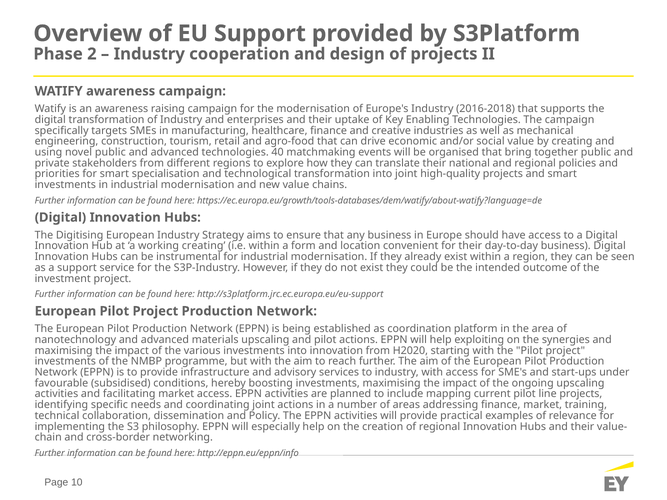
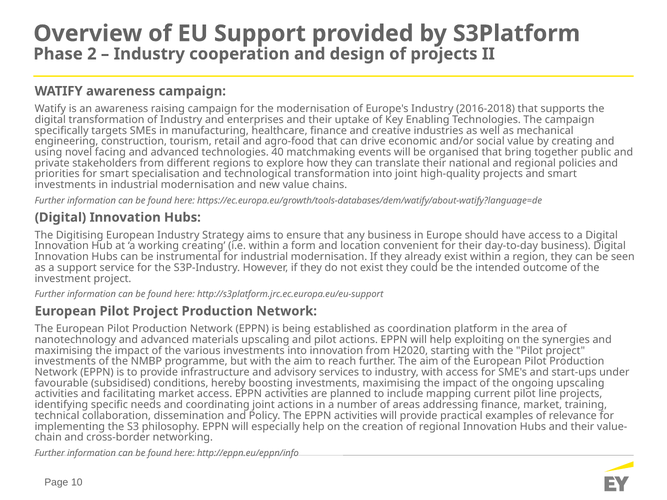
novel public: public -> facing
